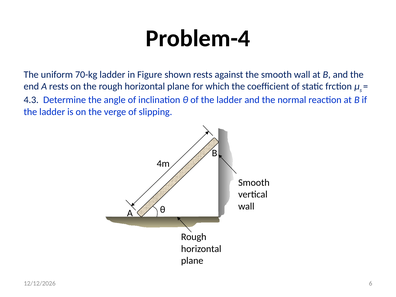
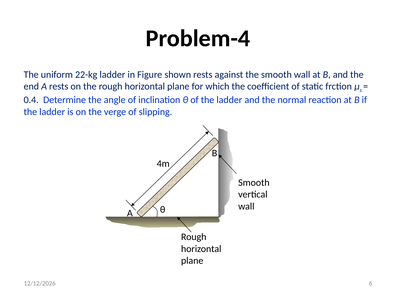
70-kg: 70-kg -> 22-kg
4.3: 4.3 -> 0.4
